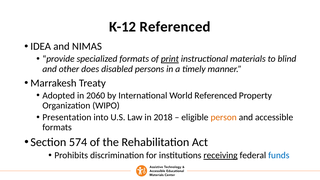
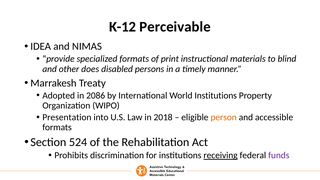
K-12 Referenced: Referenced -> Perceivable
print underline: present -> none
2060: 2060 -> 2086
World Referenced: Referenced -> Institutions
574: 574 -> 524
funds colour: blue -> purple
